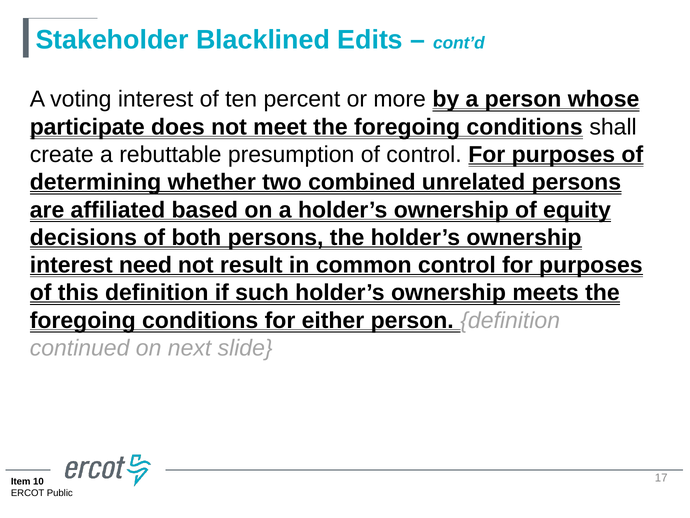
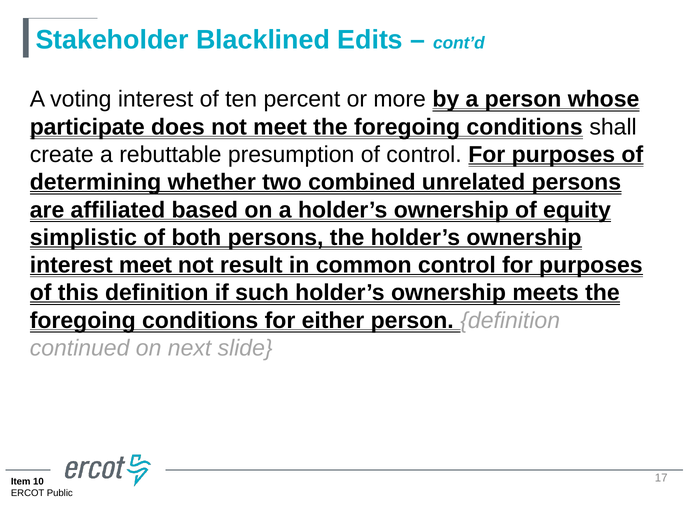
decisions: decisions -> simplistic
interest need: need -> meet
